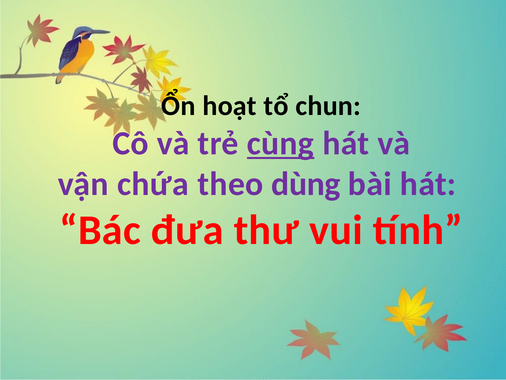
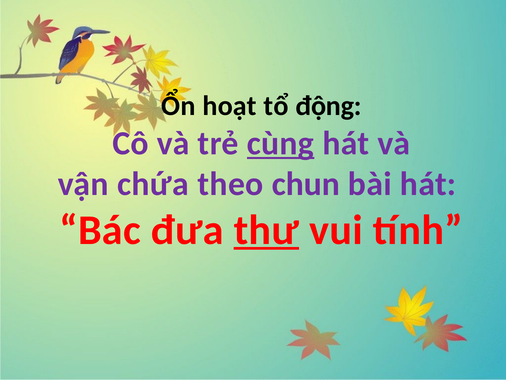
chun: chun -> động
dùng: dùng -> chun
thư underline: none -> present
